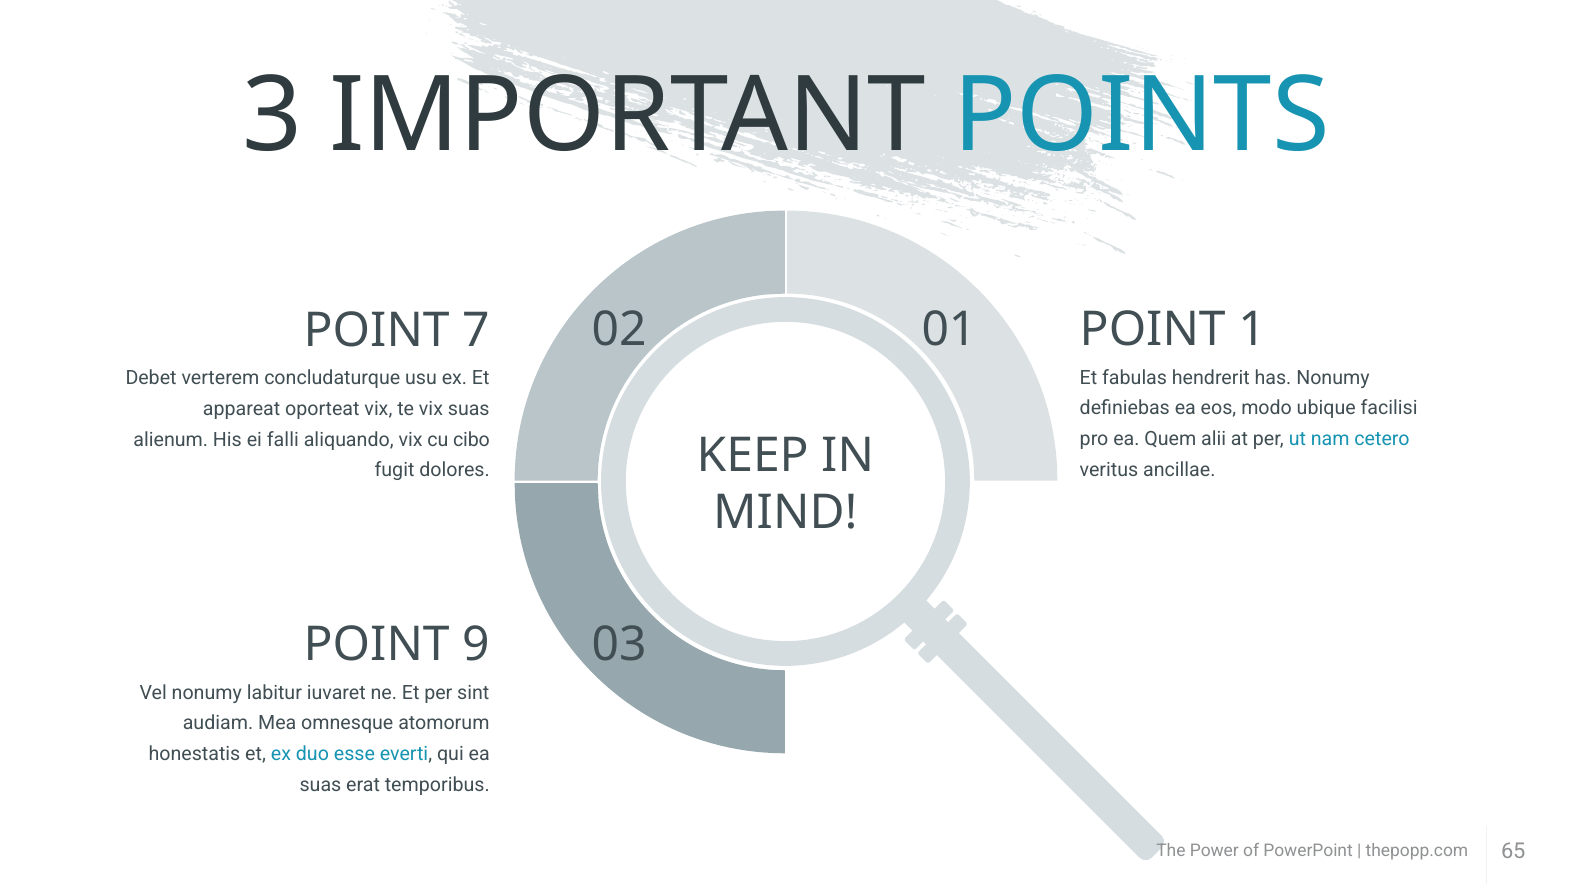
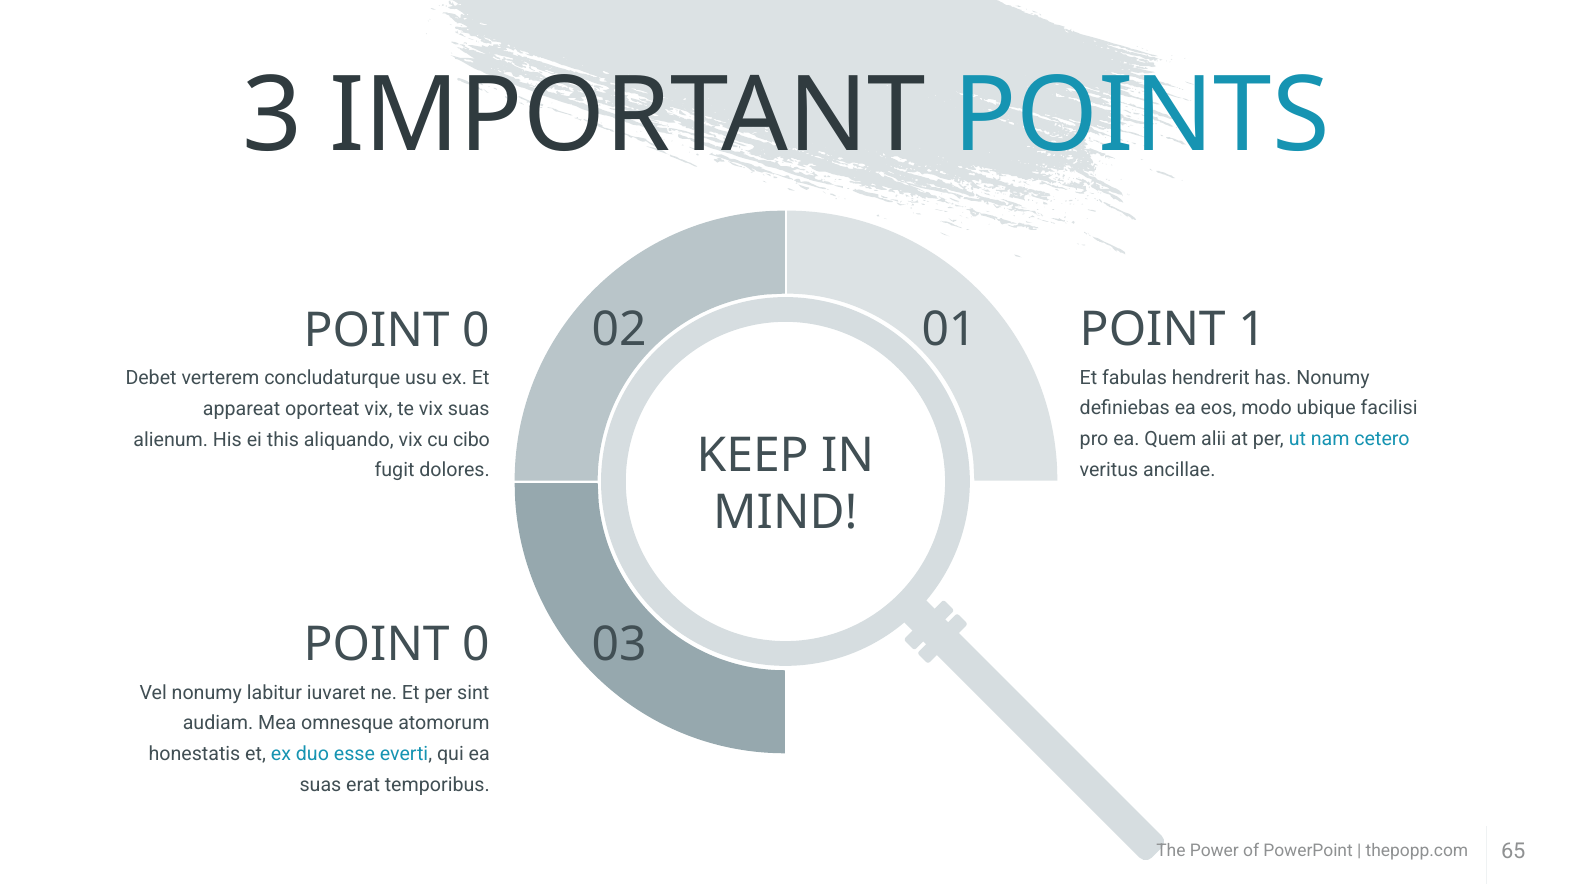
7 at (476, 331): 7 -> 0
falli: falli -> this
9 at (476, 645): 9 -> 0
